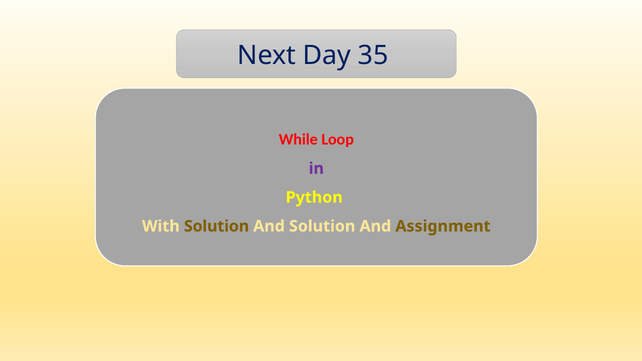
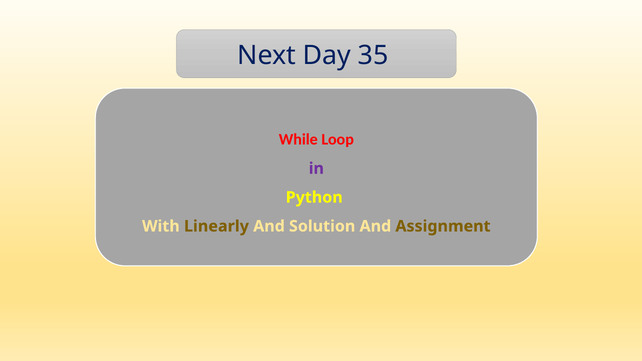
With Solution: Solution -> Linearly
